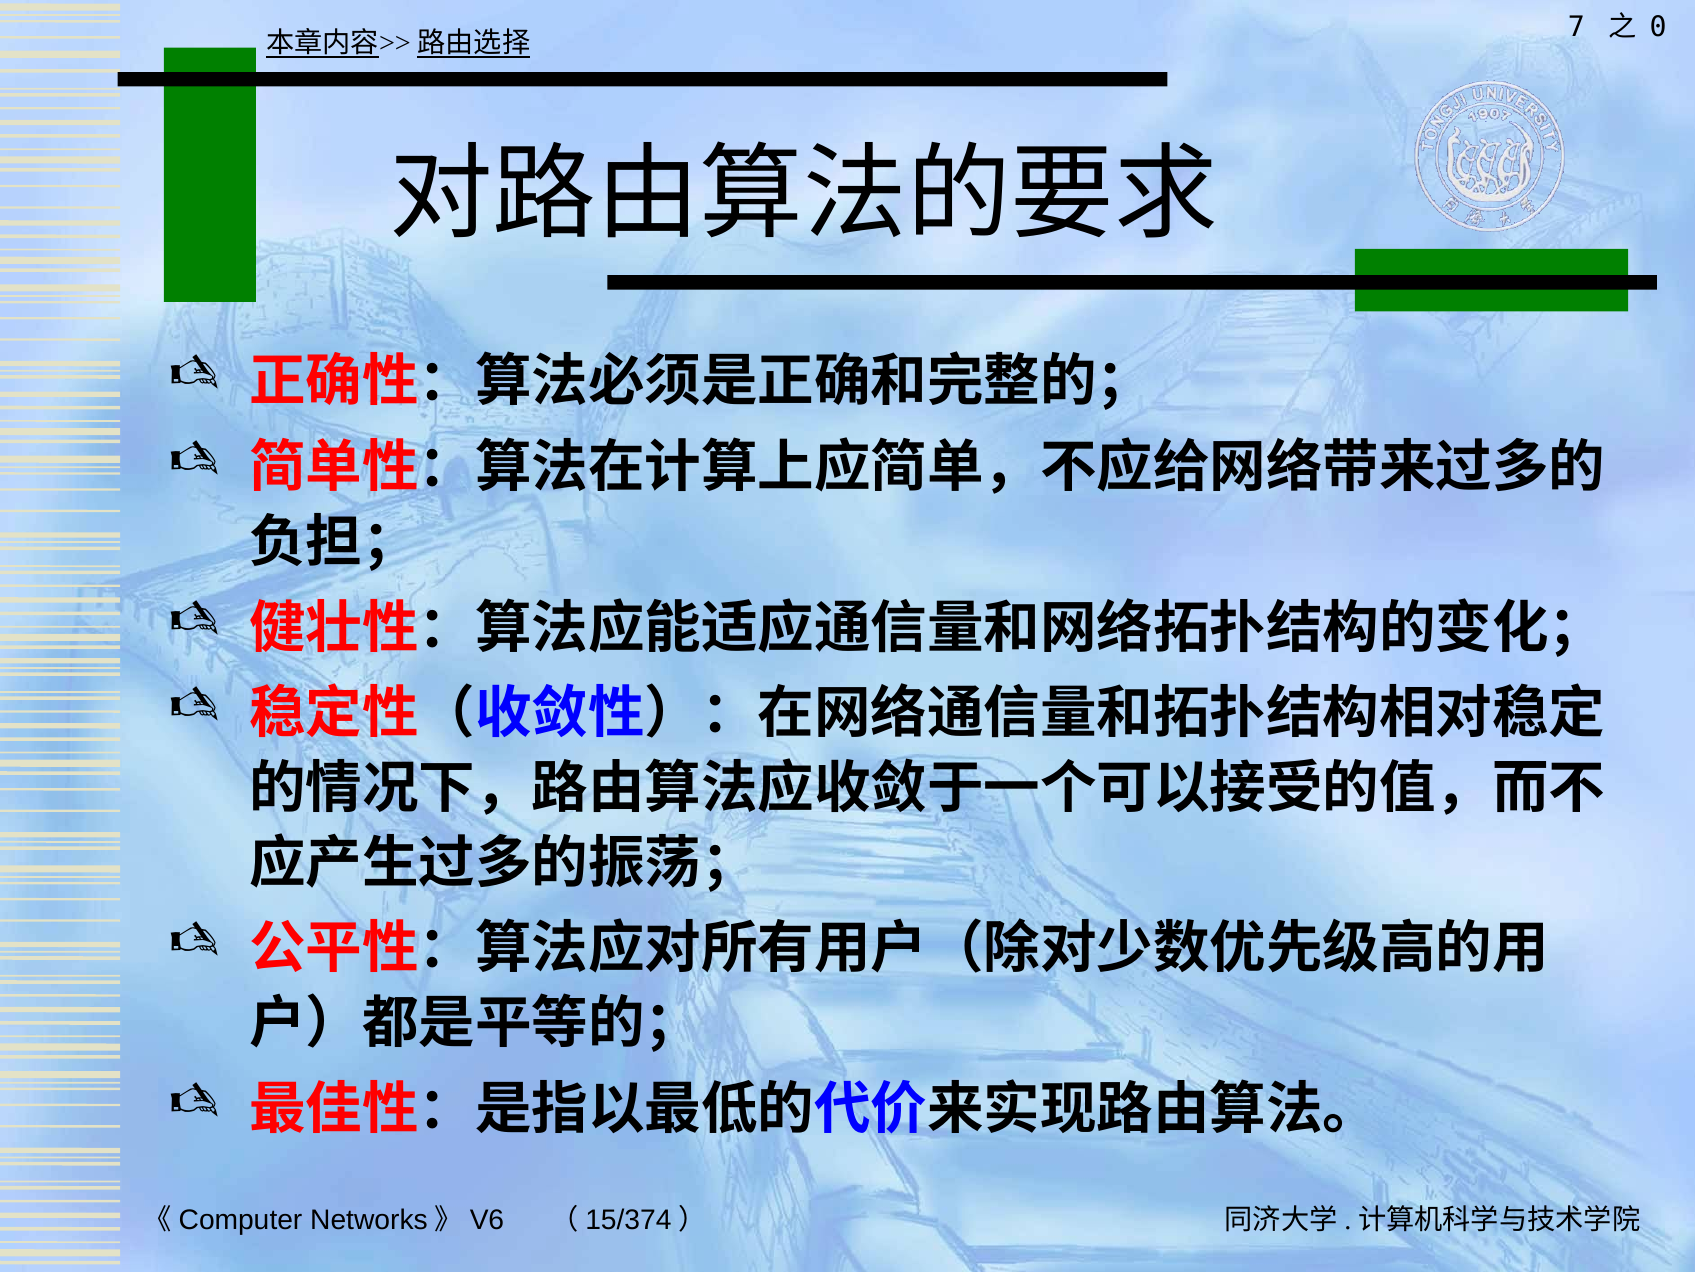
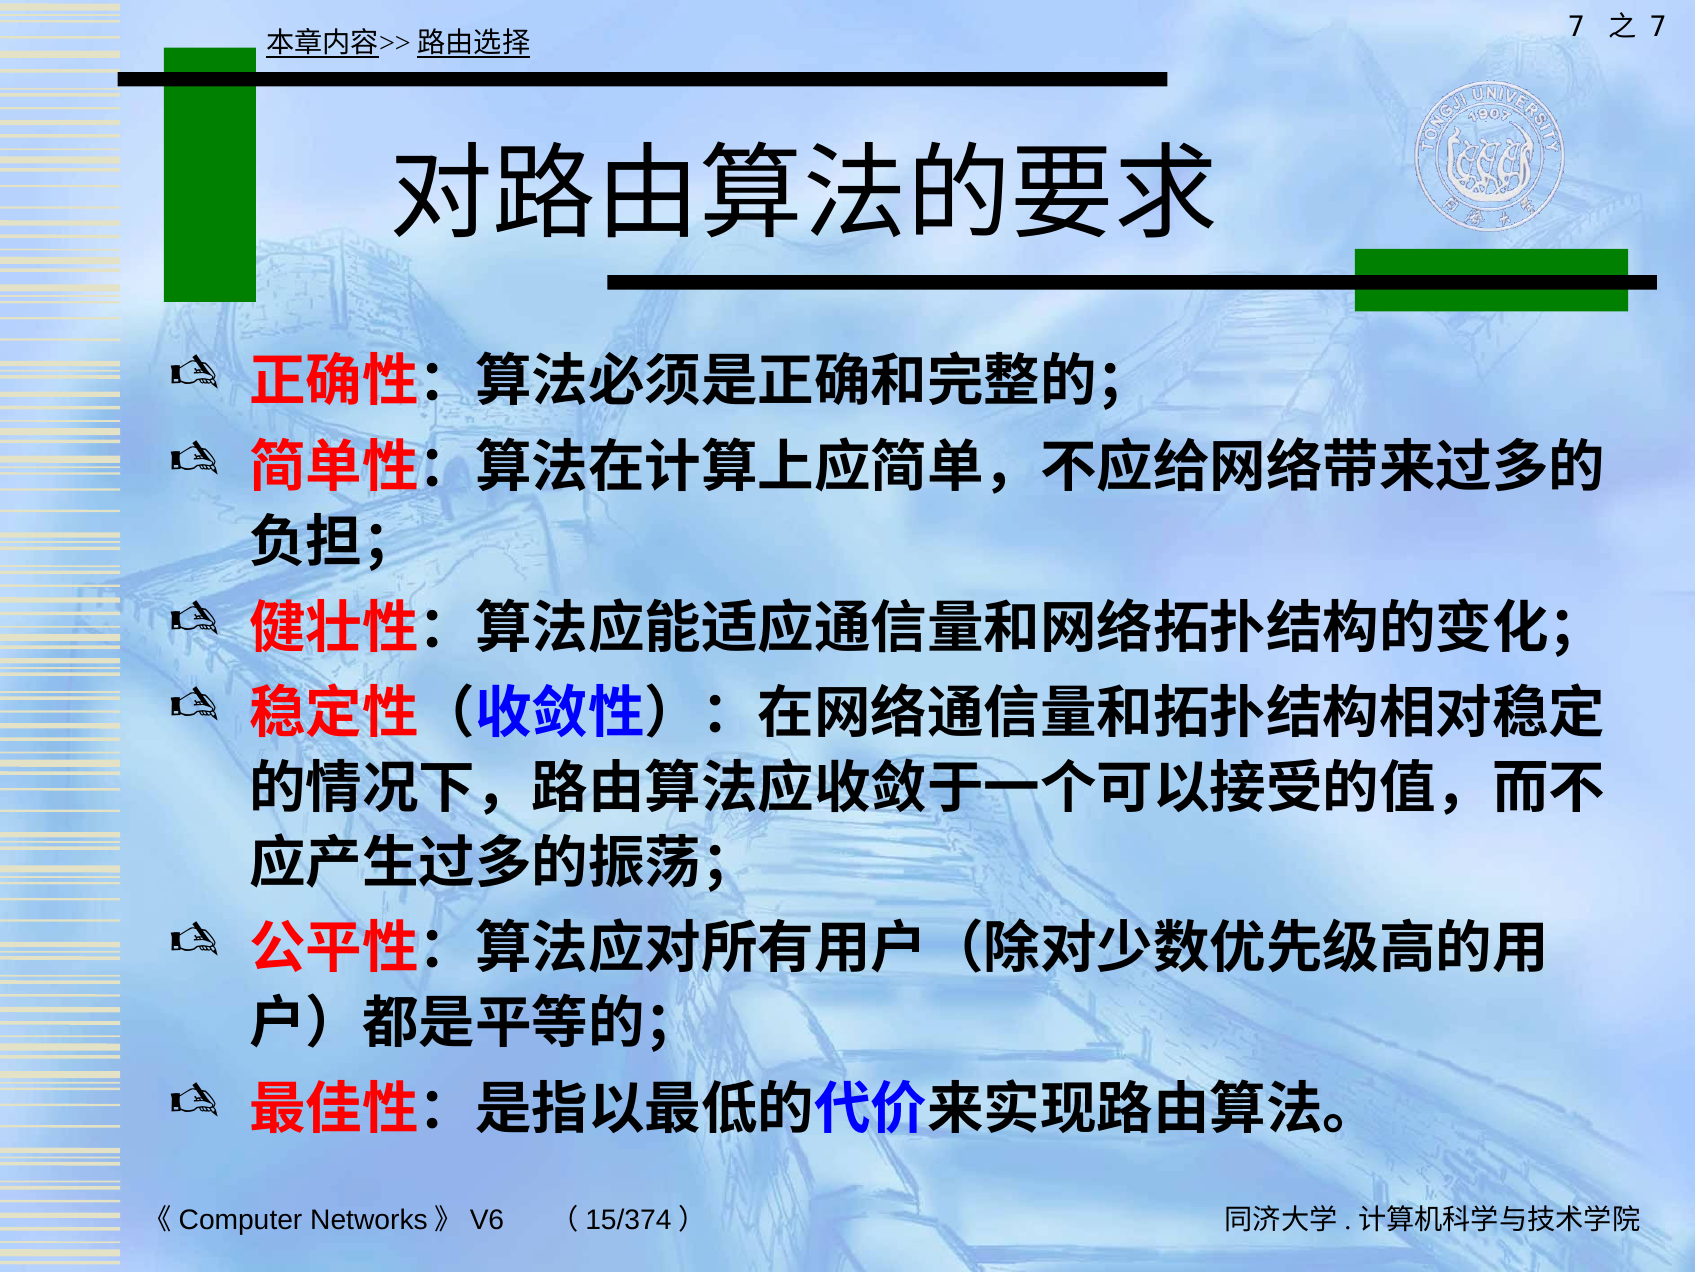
0 at (1658, 28): 0 -> 7
